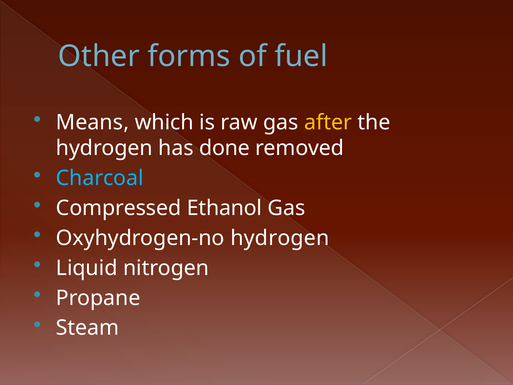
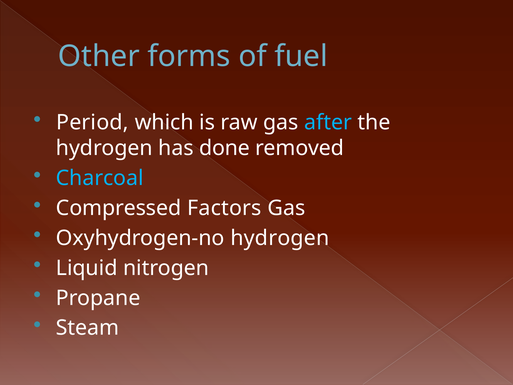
Means: Means -> Period
after colour: yellow -> light blue
Ethanol: Ethanol -> Factors
